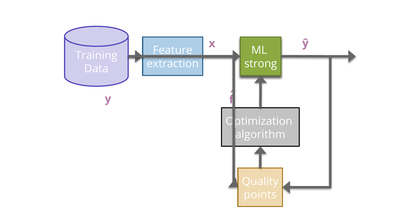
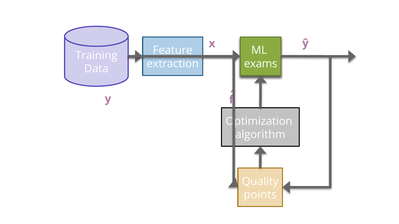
strong: strong -> exams
